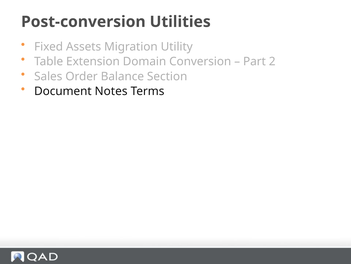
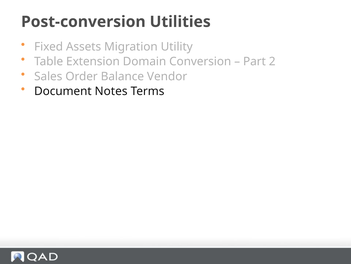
Section: Section -> Vendor
